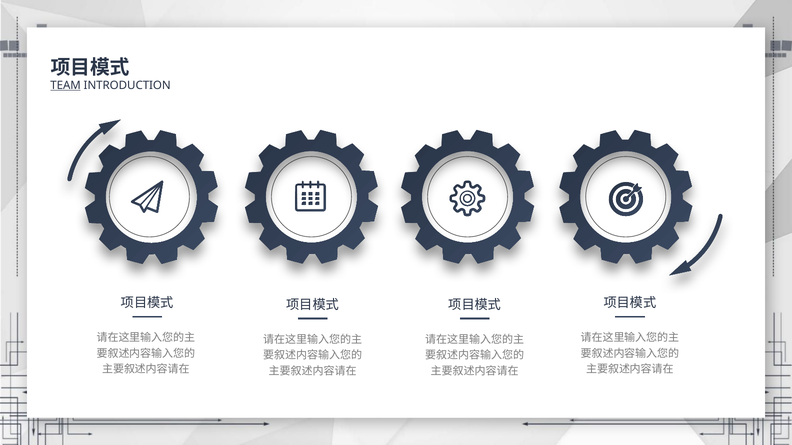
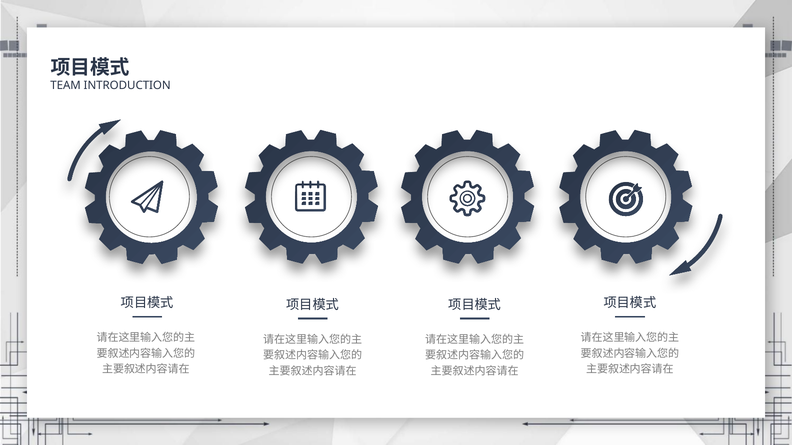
TEAM underline: present -> none
